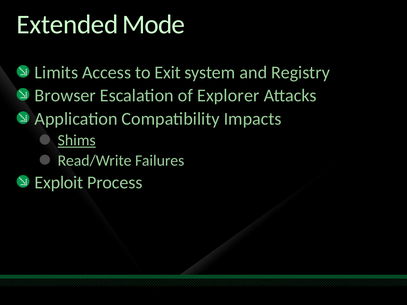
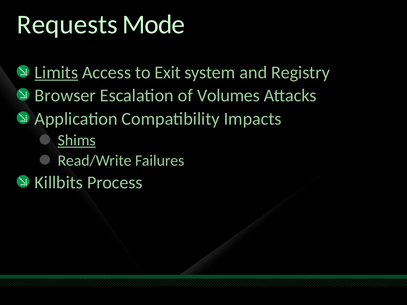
Extended: Extended -> Requests
Limits underline: none -> present
Explorer: Explorer -> Volumes
Exploit: Exploit -> Killbits
